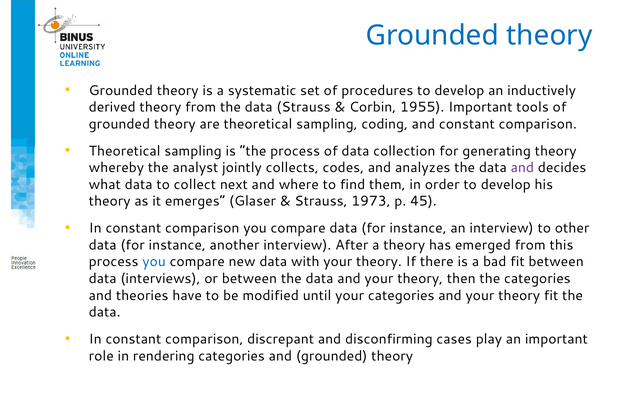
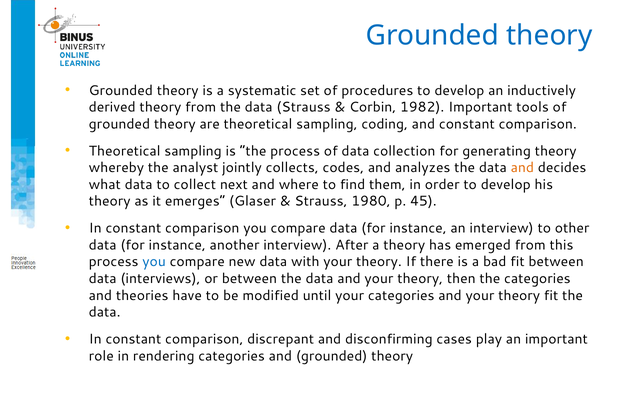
1955: 1955 -> 1982
and at (522, 168) colour: purple -> orange
1973: 1973 -> 1980
